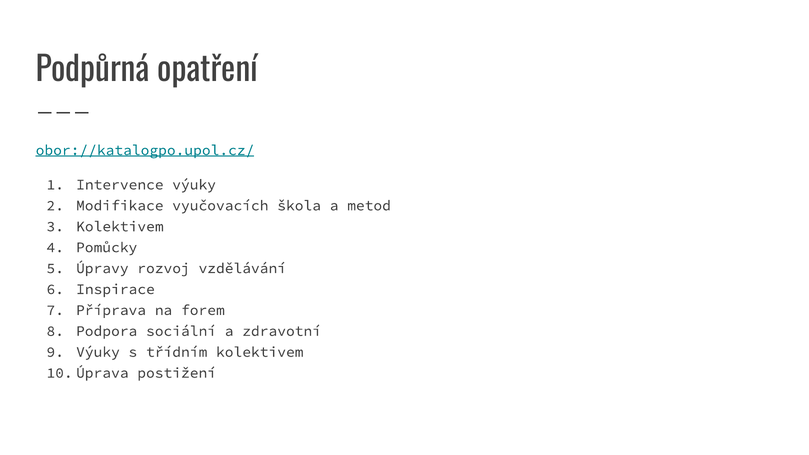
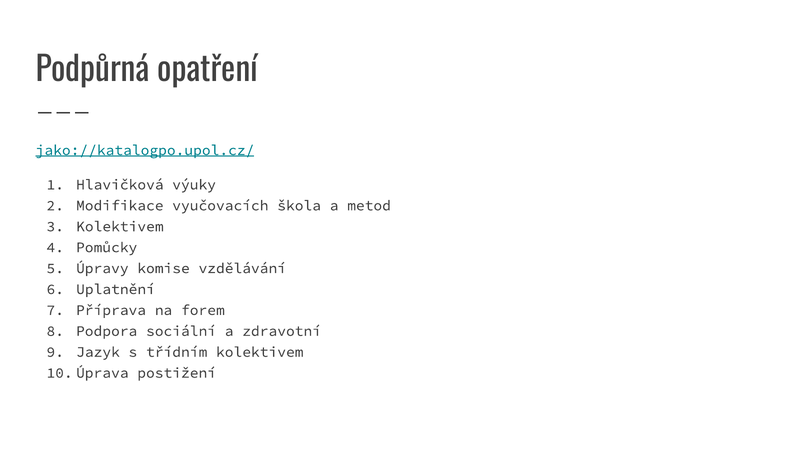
obor://katalogpo.upol.cz/: obor://katalogpo.upol.cz/ -> jako://katalogpo.upol.cz/
Intervence: Intervence -> Hlavičková
rozvoj: rozvoj -> komise
Inspirace: Inspirace -> Uplatnění
Výuky at (98, 352): Výuky -> Jazyk
